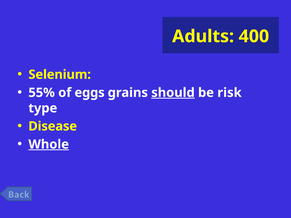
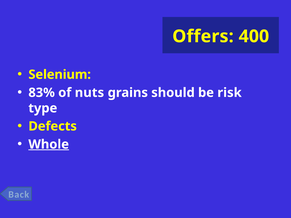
Adults: Adults -> Offers
55%: 55% -> 83%
eggs: eggs -> nuts
should underline: present -> none
Disease: Disease -> Defects
